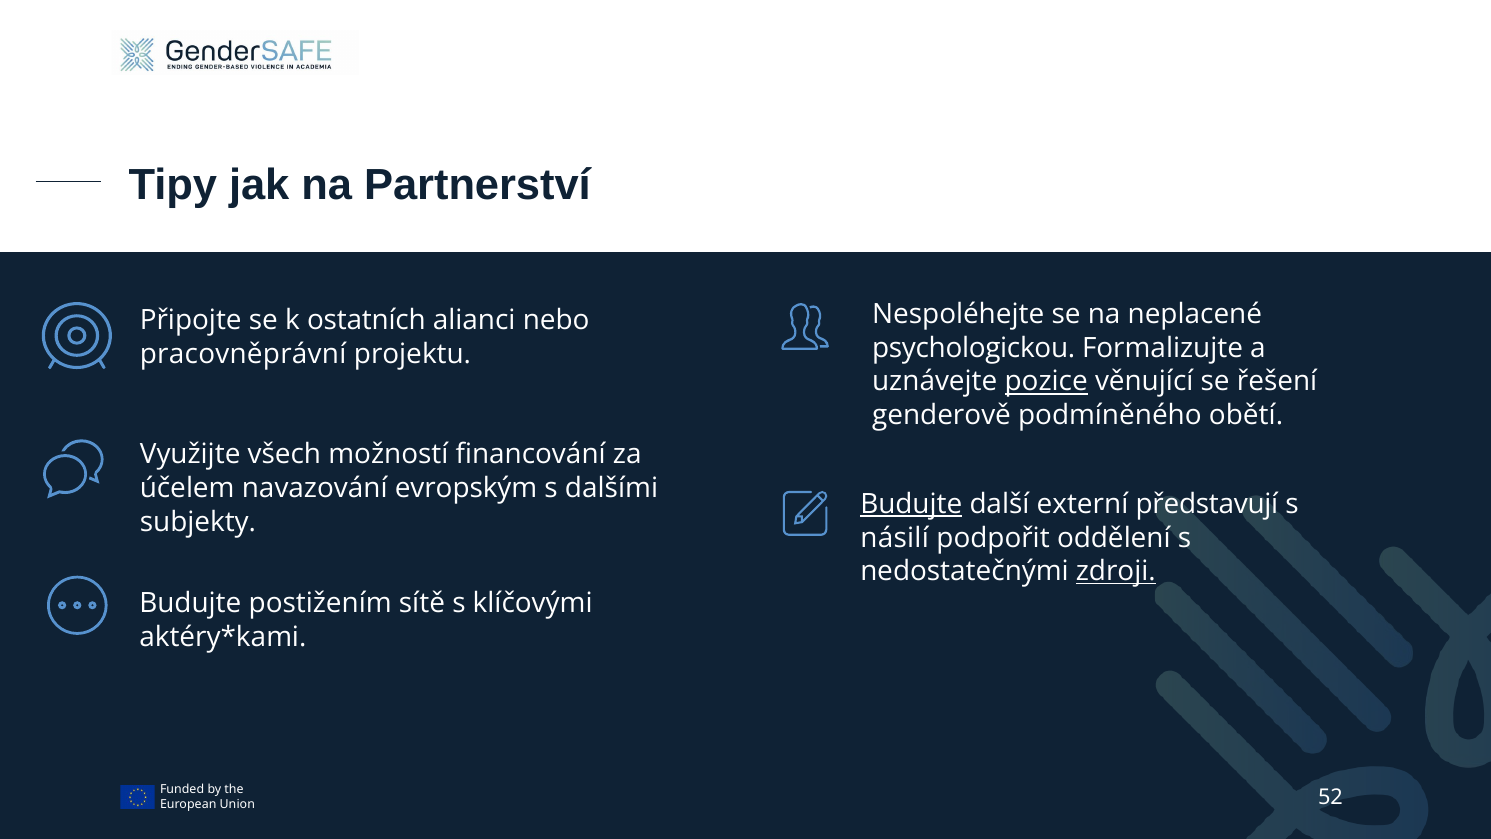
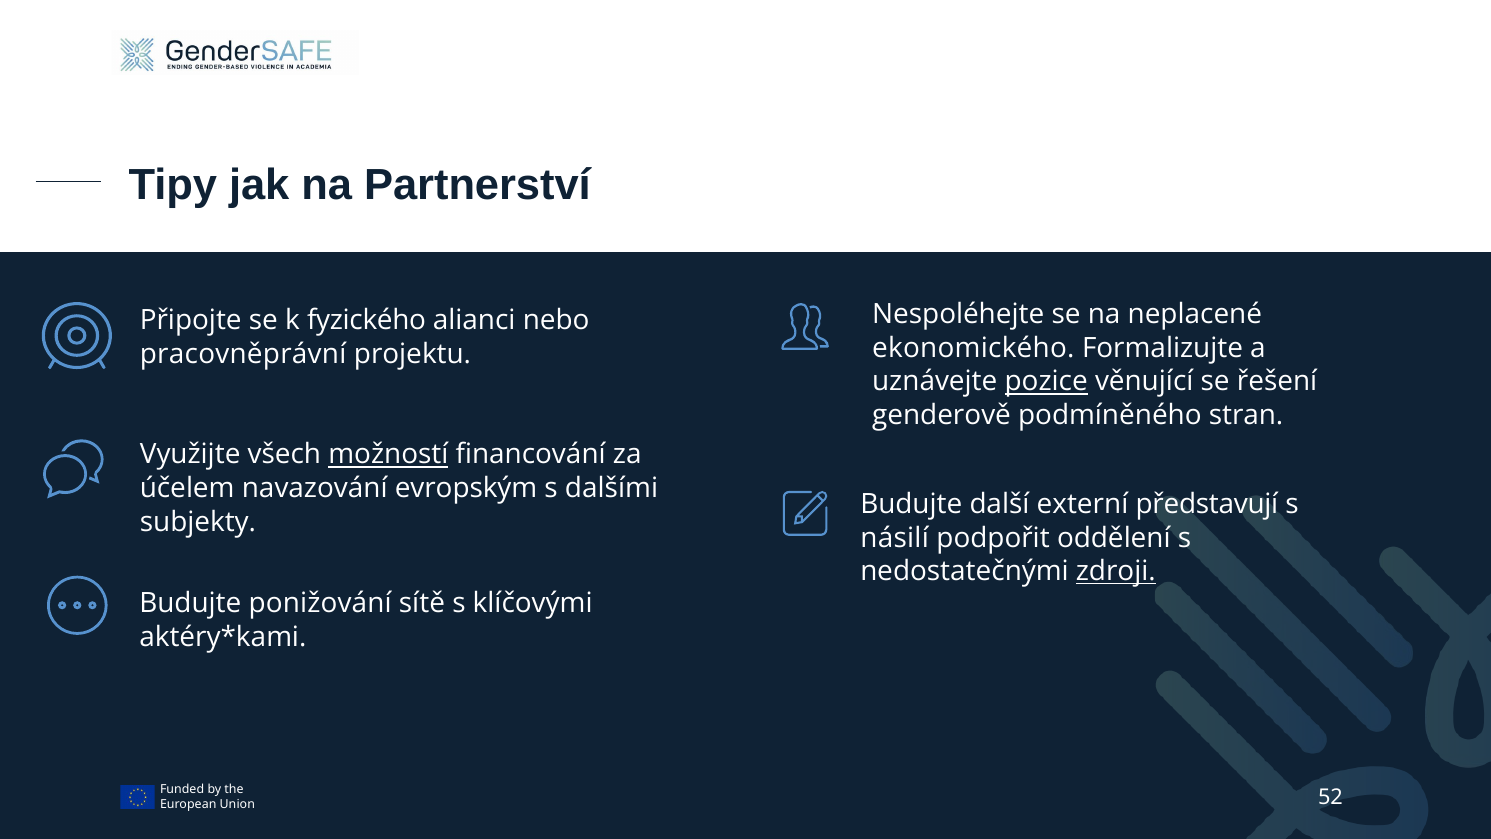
ostatních: ostatních -> fyzického
psychologickou: psychologickou -> ekonomického
obětí: obětí -> stran
možností underline: none -> present
Budujte at (911, 504) underline: present -> none
postižením: postižením -> ponižování
